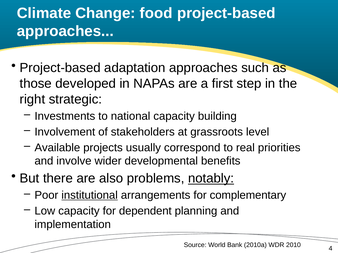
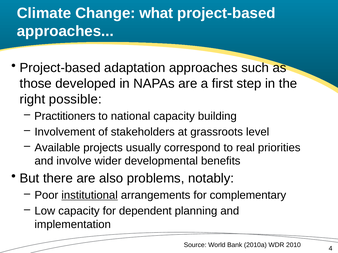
food: food -> what
strategic: strategic -> possible
Investments: Investments -> Practitioners
notably underline: present -> none
